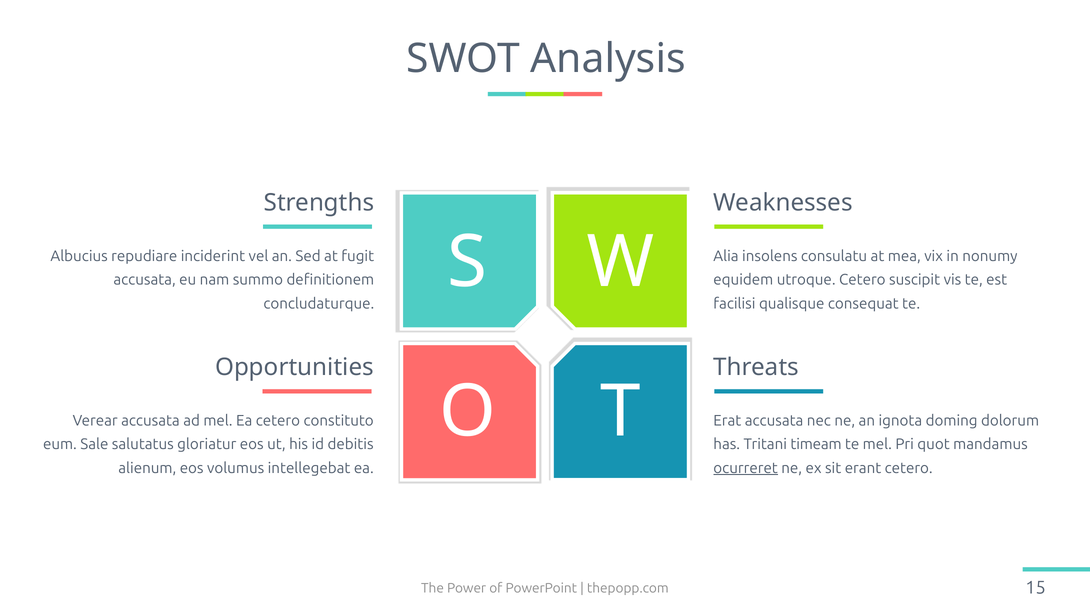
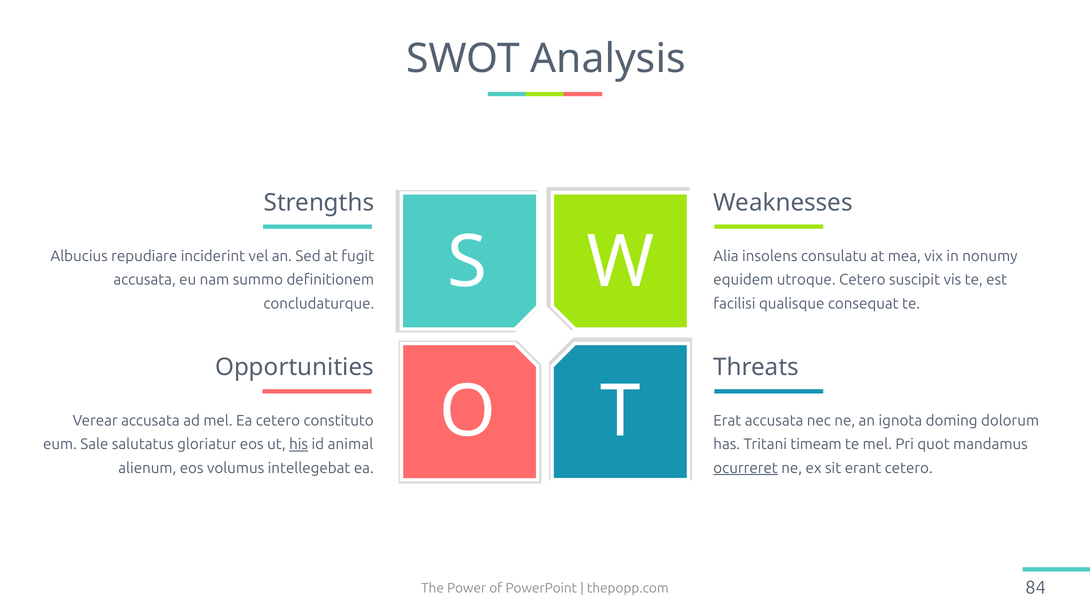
his underline: none -> present
debitis: debitis -> animal
15: 15 -> 84
